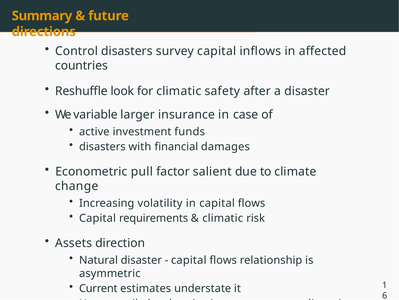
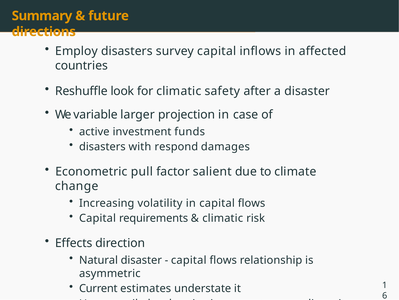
Control: Control -> Employ
larger insurance: insurance -> projection
financial: financial -> respond
Assets: Assets -> Effects
